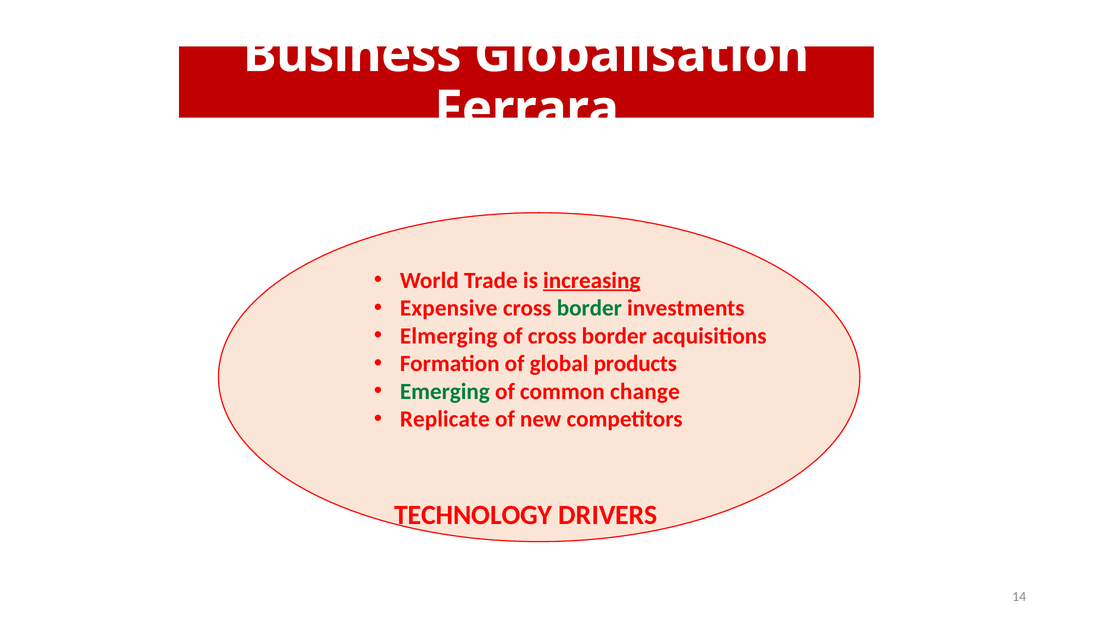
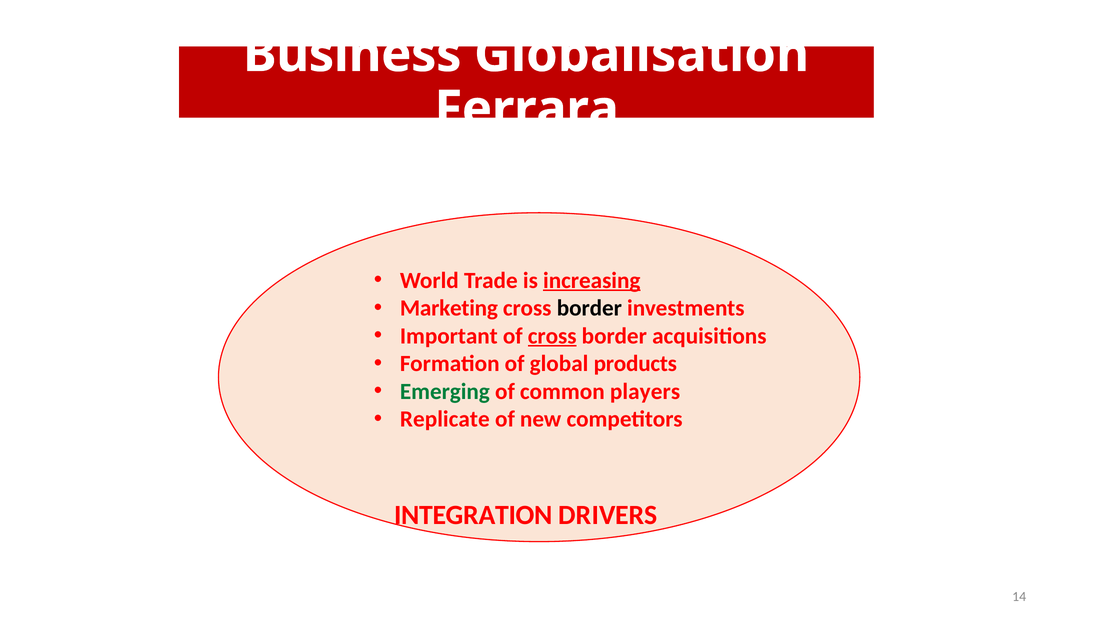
Expensive: Expensive -> Marketing
border at (589, 308) colour: green -> black
Elmerging: Elmerging -> Important
cross at (552, 336) underline: none -> present
change: change -> players
TECHNOLOGY: TECHNOLOGY -> INTEGRATION
